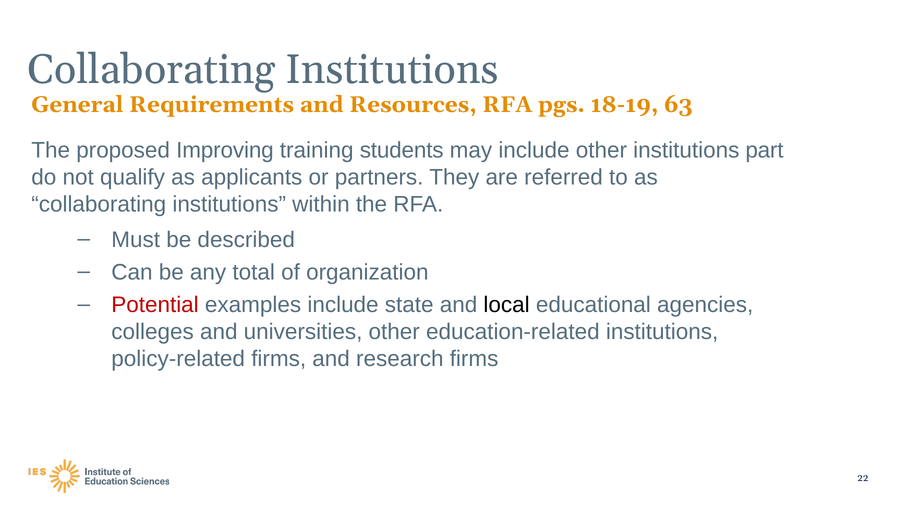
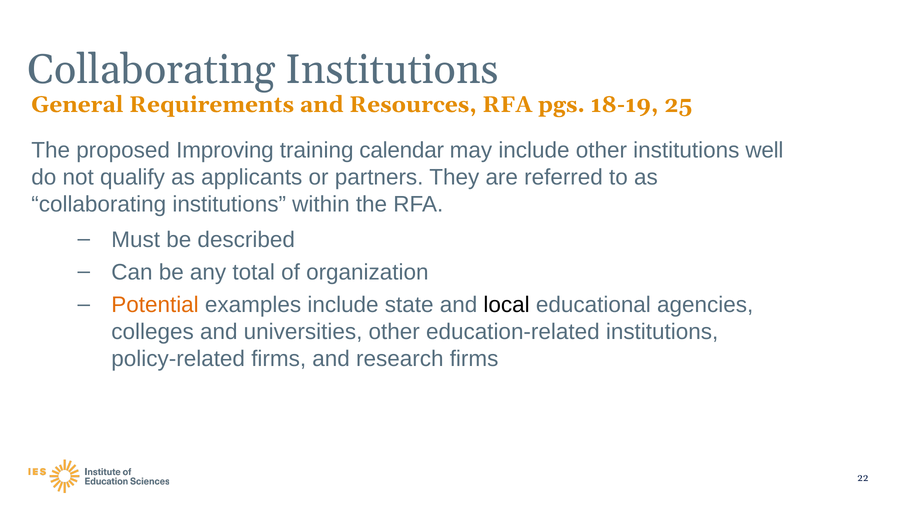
63: 63 -> 25
students: students -> calendar
part: part -> well
Potential colour: red -> orange
